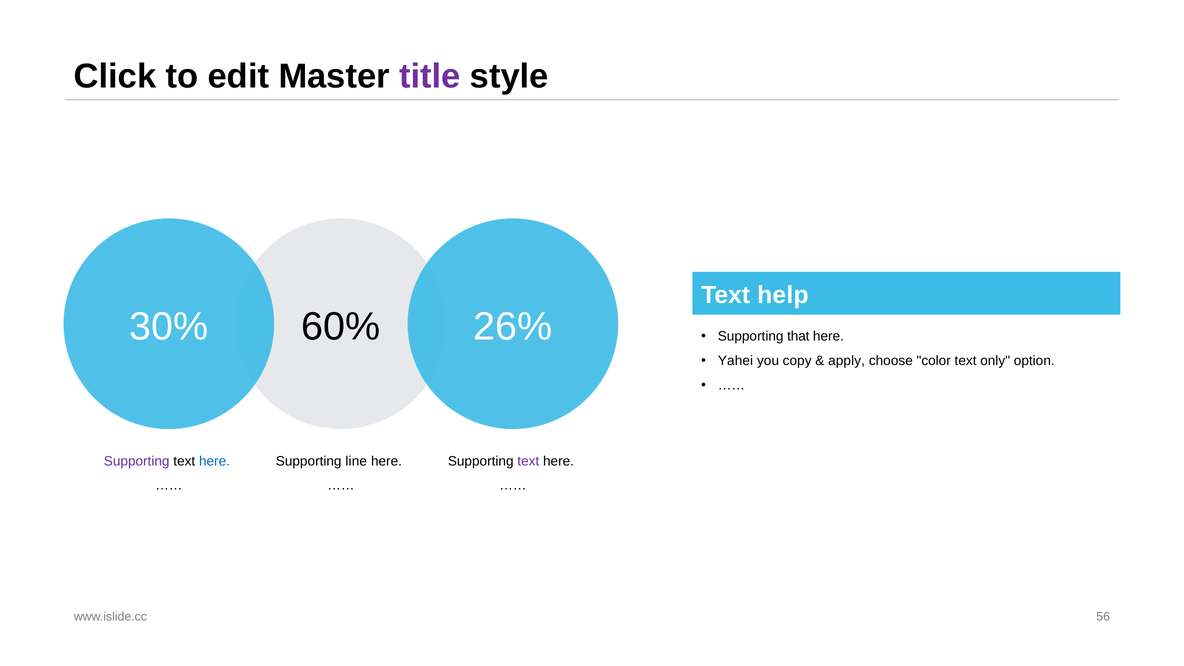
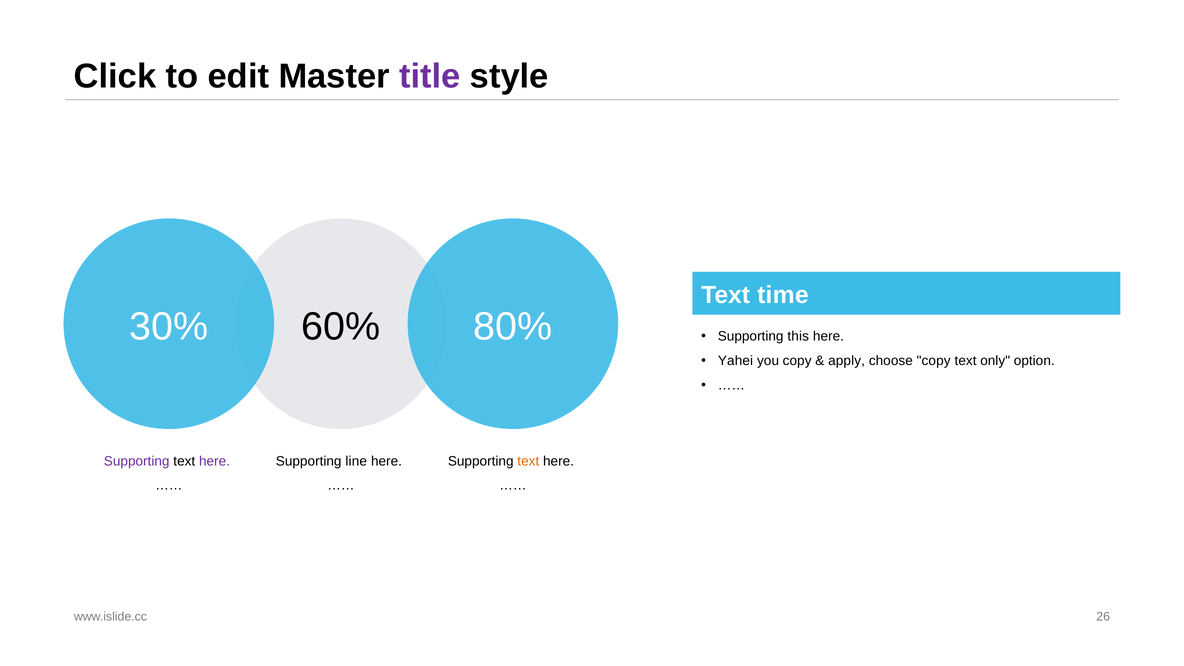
help: help -> time
26%: 26% -> 80%
that: that -> this
choose color: color -> copy
here at (214, 461) colour: blue -> purple
text at (528, 461) colour: purple -> orange
56: 56 -> 26
